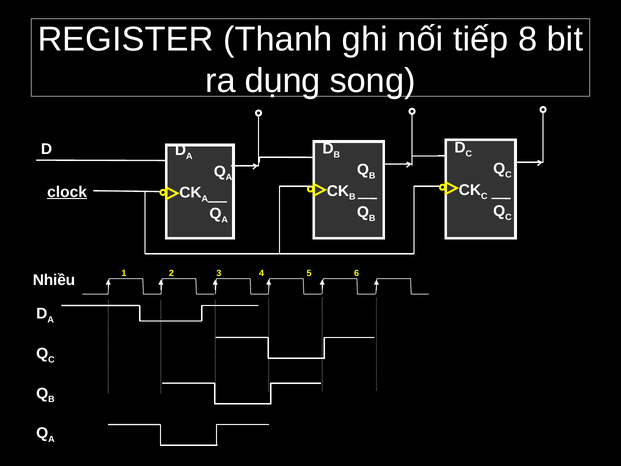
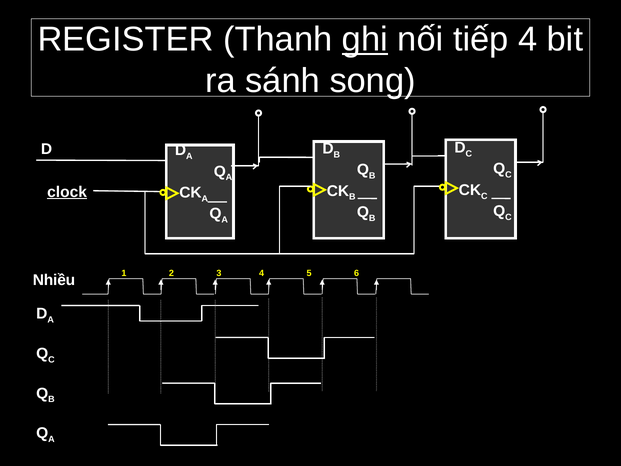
ghi underline: none -> present
tiếp 8: 8 -> 4
dụng: dụng -> sánh
